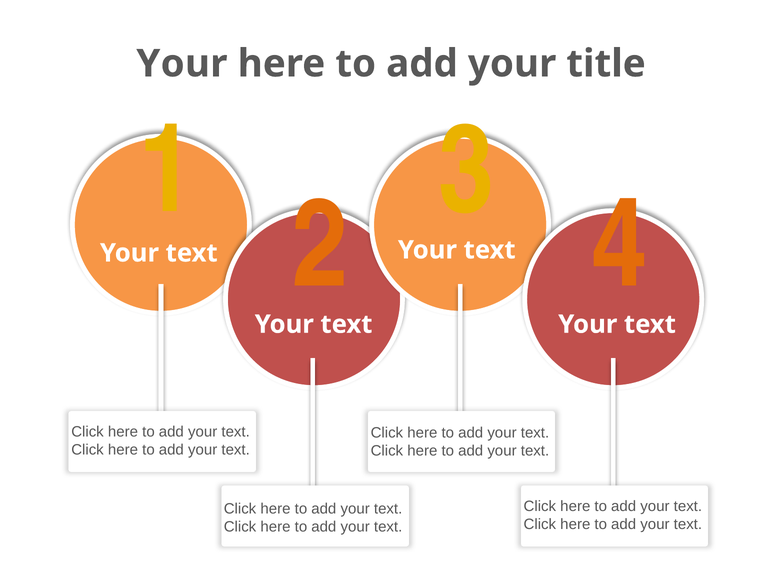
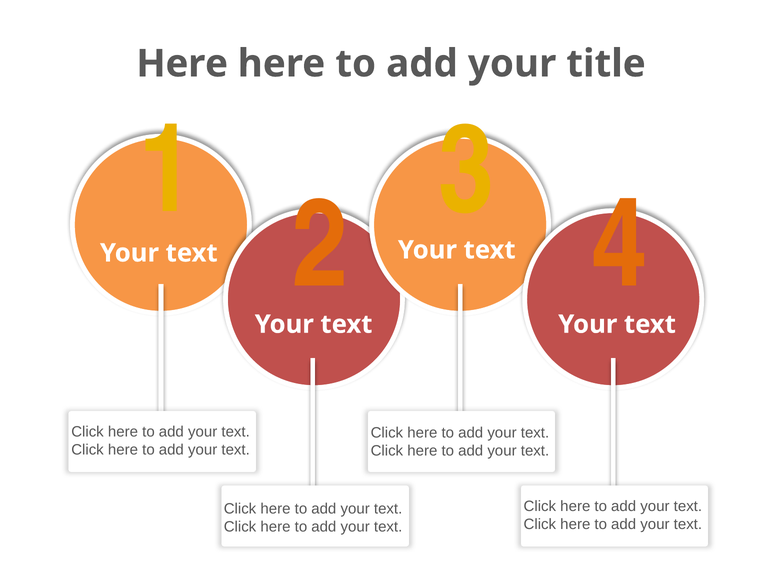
Your at (182, 64): Your -> Here
